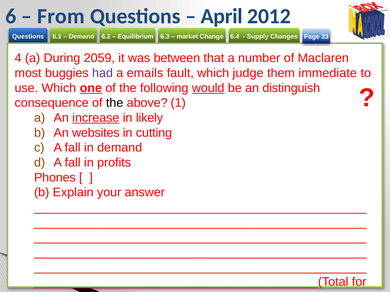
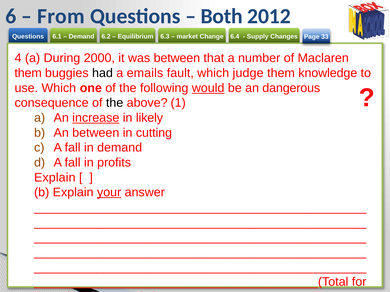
April: April -> Both
2059: 2059 -> 2000
most at (28, 73): most -> them
had colour: purple -> black
immediate: immediate -> knowledge
one underline: present -> none
distinguish: distinguish -> dangerous
An websites: websites -> between
Phones at (55, 178): Phones -> Explain
your underline: none -> present
